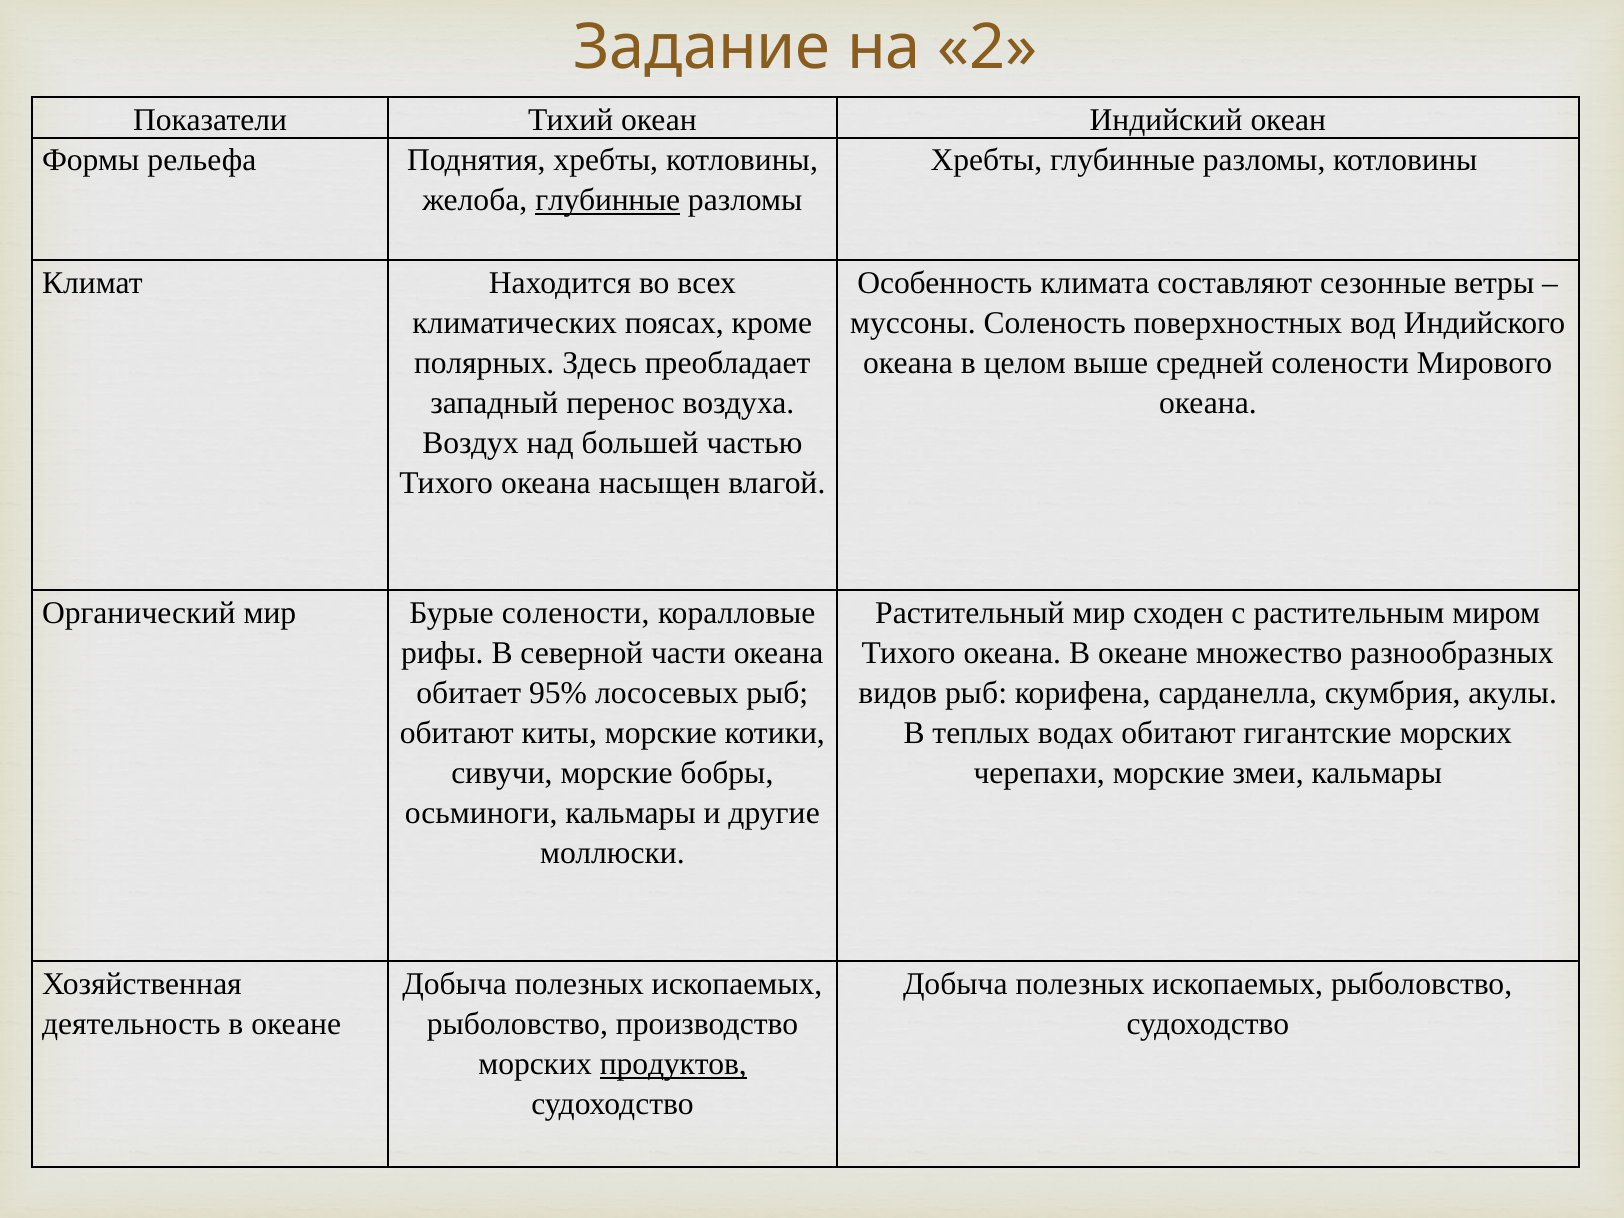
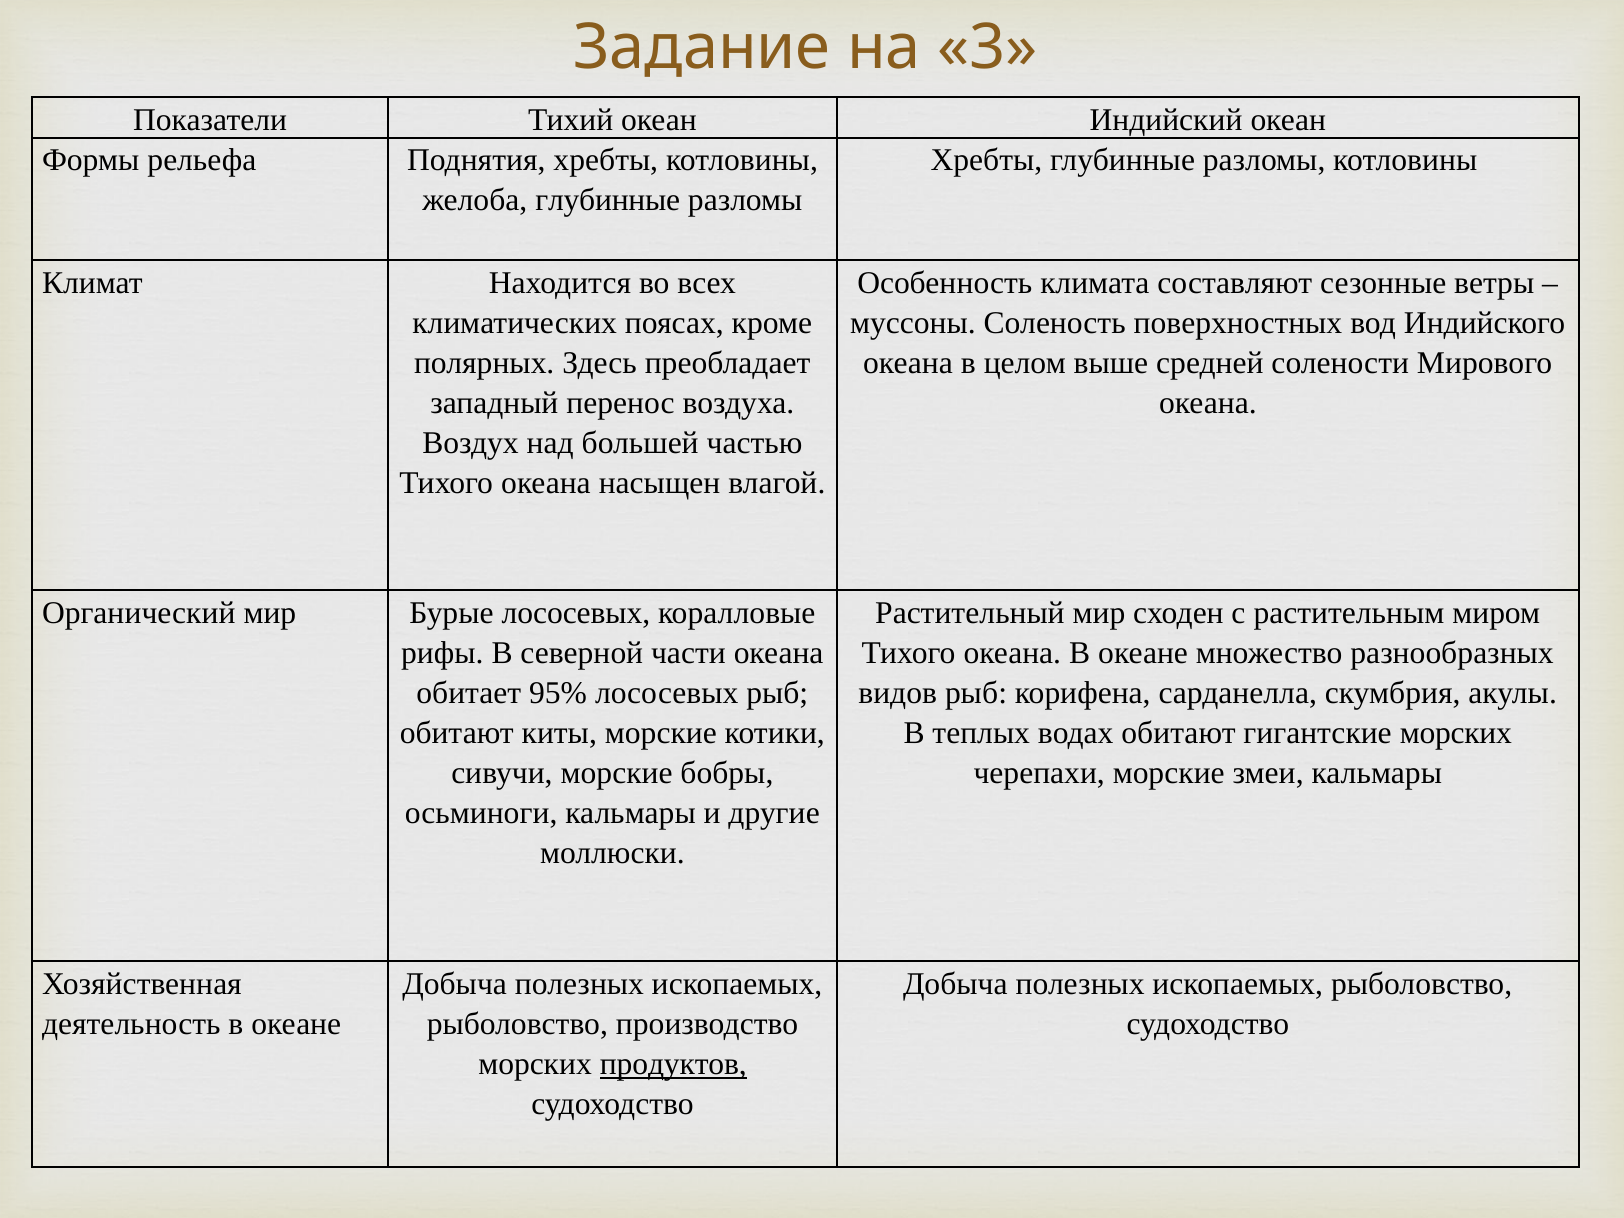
2: 2 -> 3
глубинные at (608, 201) underline: present -> none
Бурые солености: солености -> лососевых
